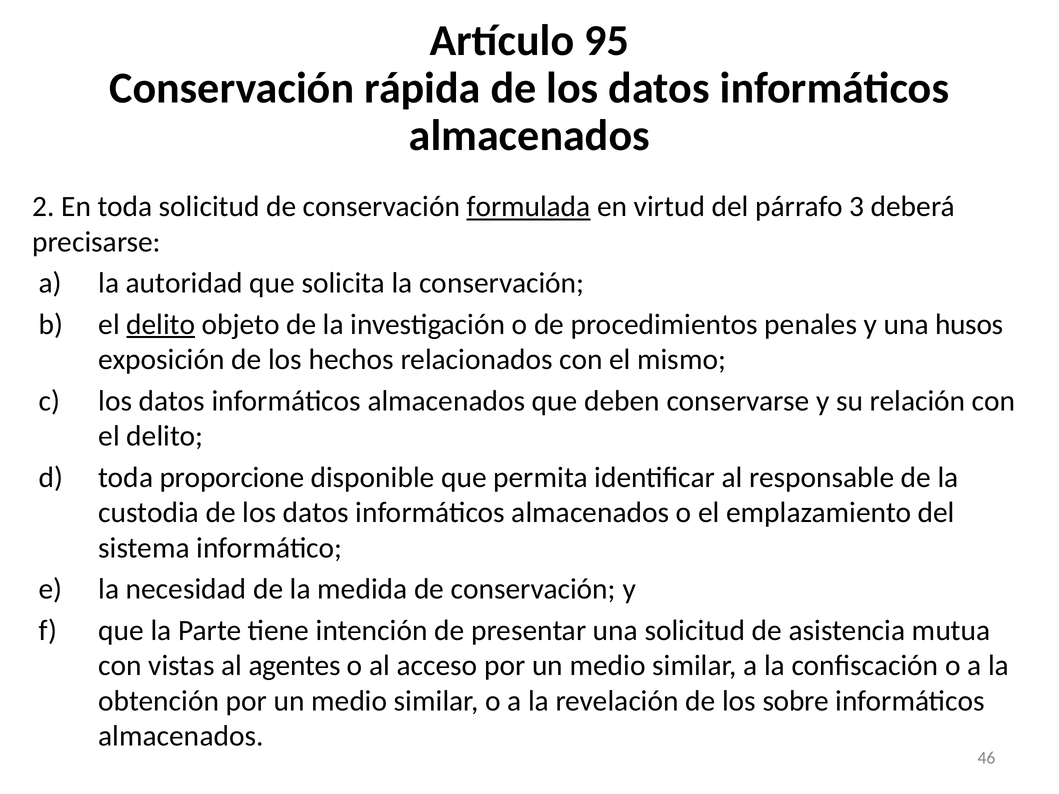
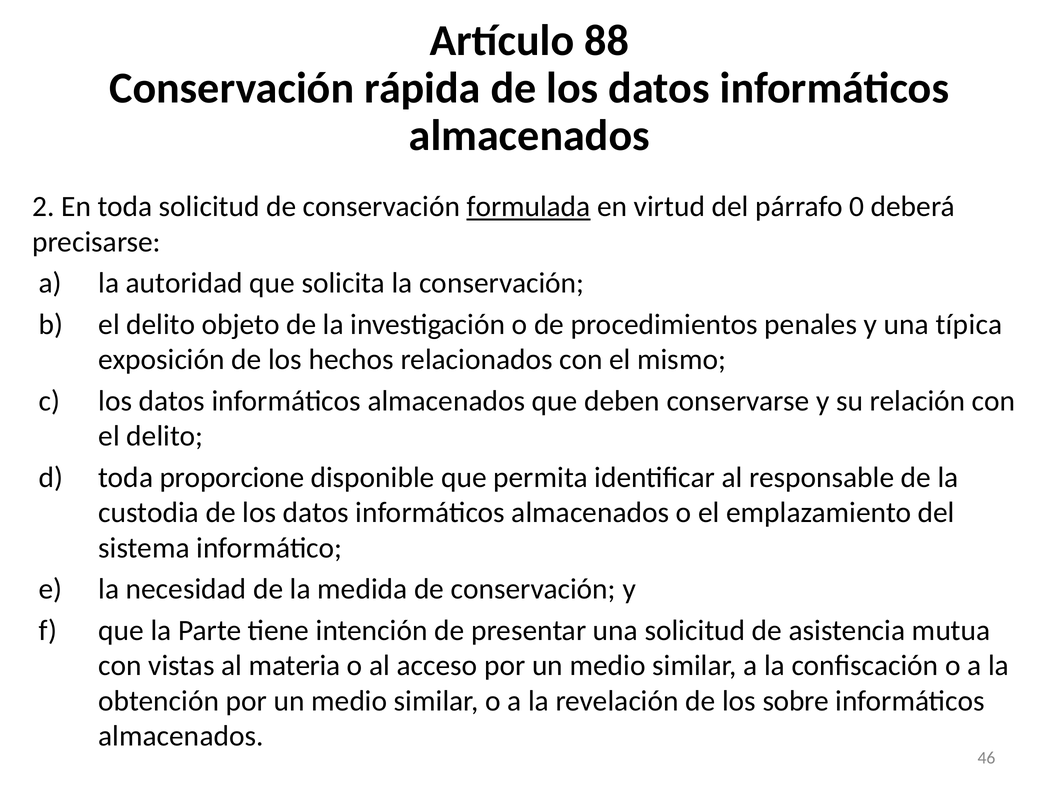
95: 95 -> 88
3: 3 -> 0
delito at (161, 325) underline: present -> none
husos: husos -> típica
agentes: agentes -> materia
